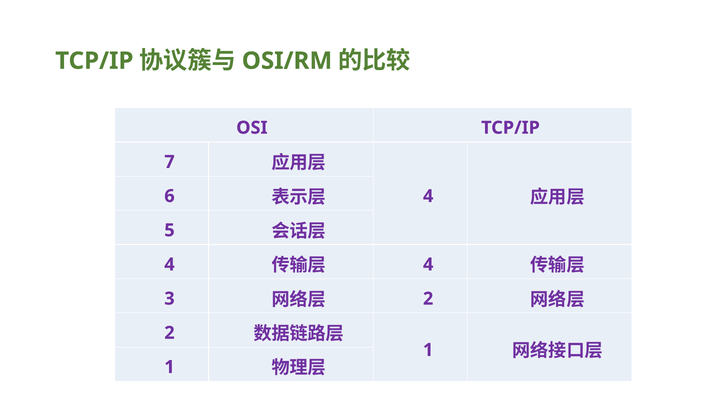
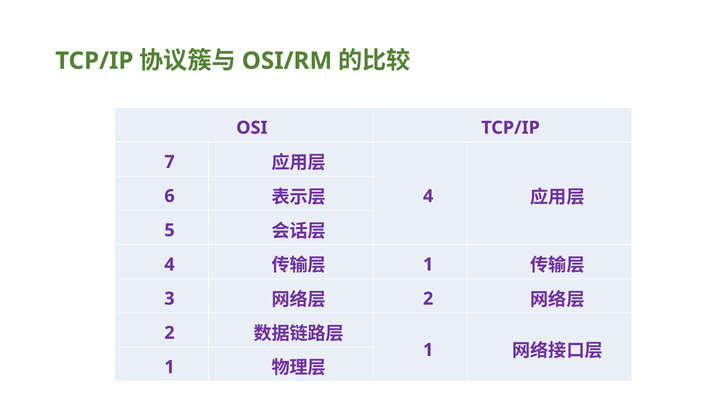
4 at (428, 265): 4 -> 1
